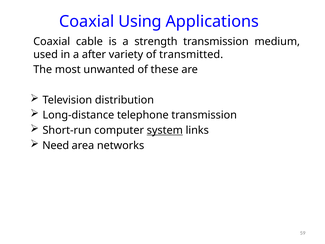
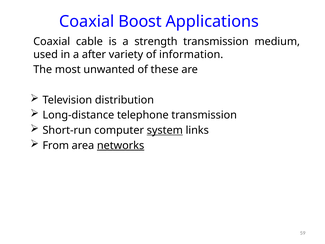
Using: Using -> Boost
transmitted: transmitted -> information
Need: Need -> From
networks underline: none -> present
